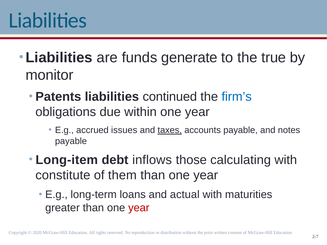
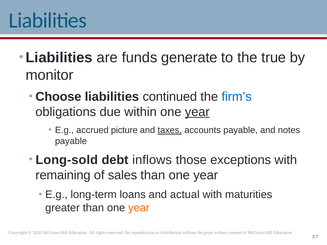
Patents: Patents -> Choose
year at (197, 112) underline: none -> present
issues: issues -> picture
Long-item: Long-item -> Long-sold
calculating: calculating -> exceptions
constitute: constitute -> remaining
them: them -> sales
year at (139, 208) colour: red -> orange
